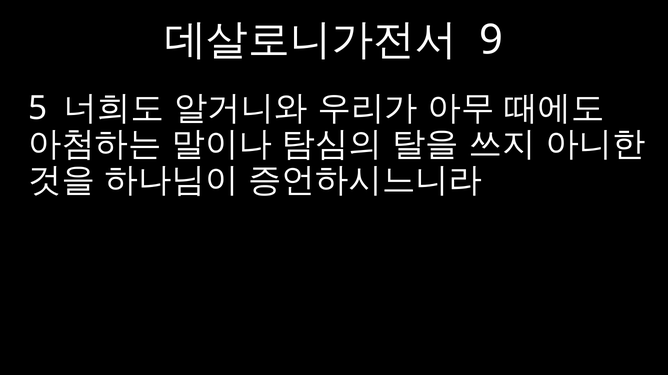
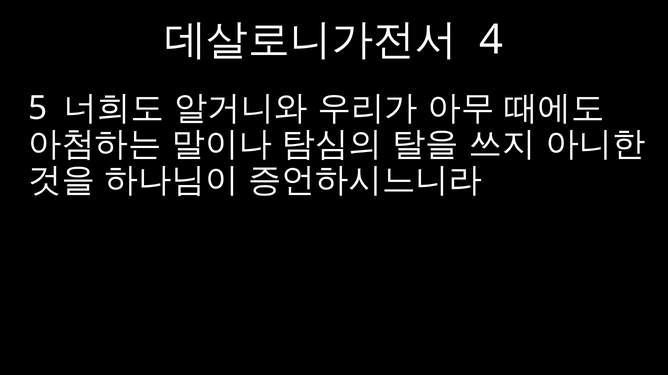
9: 9 -> 4
